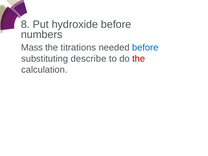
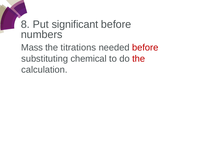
hydroxide: hydroxide -> significant
before at (145, 48) colour: blue -> red
describe: describe -> chemical
